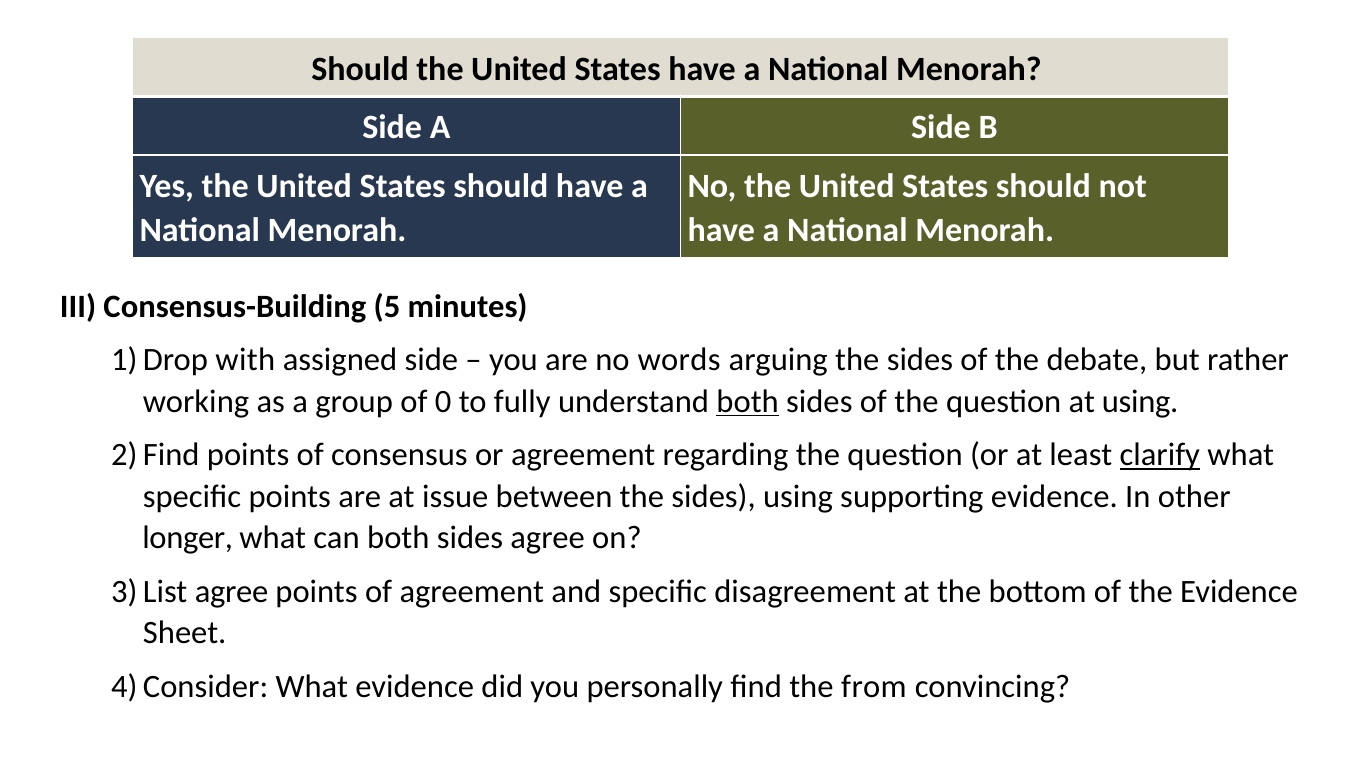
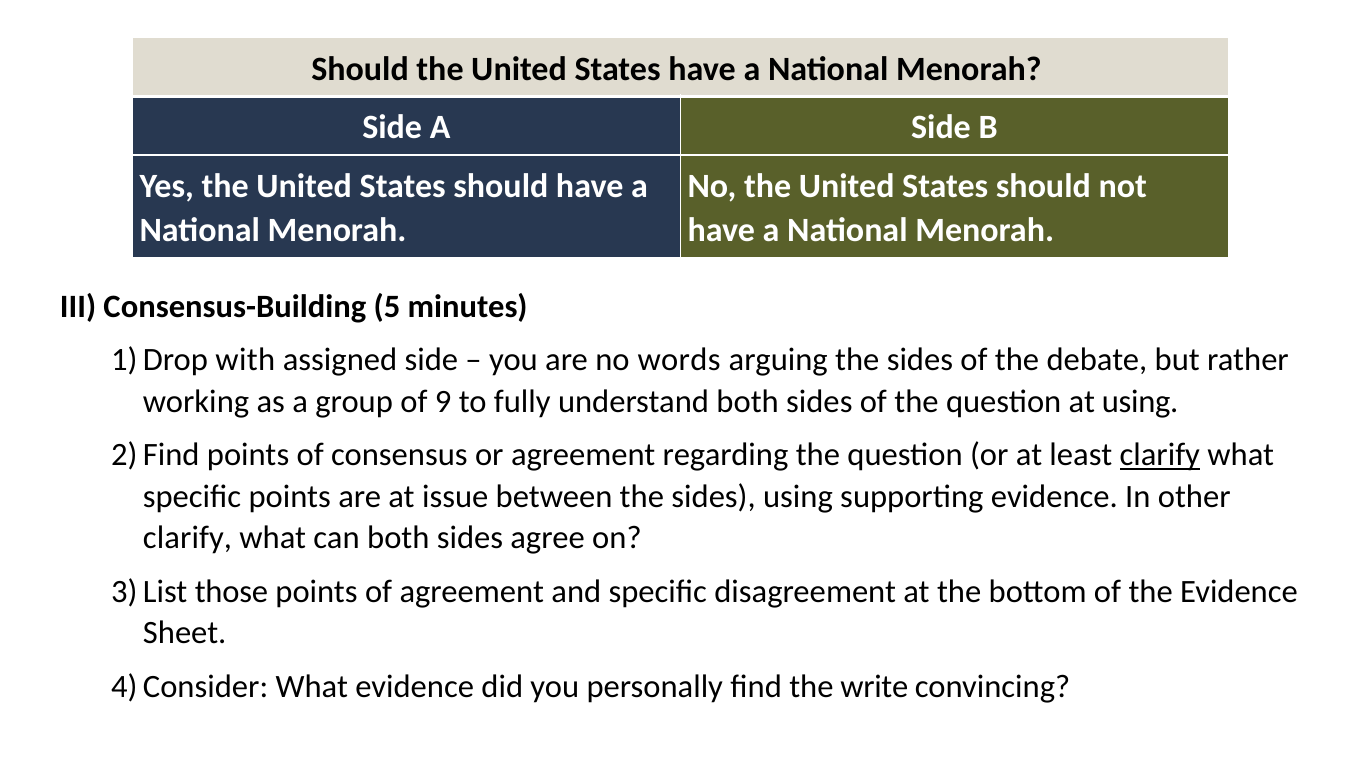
0: 0 -> 9
both at (748, 402) underline: present -> none
longer at (188, 539): longer -> clarify
agree at (232, 592): agree -> those
from: from -> write
